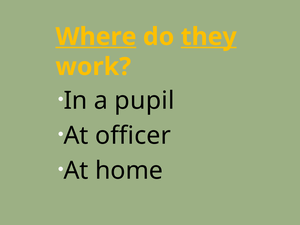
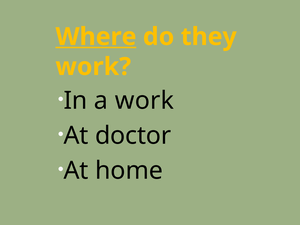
they underline: present -> none
a pupil: pupil -> work
officer: officer -> doctor
